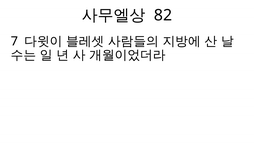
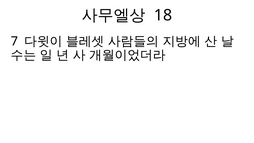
82: 82 -> 18
